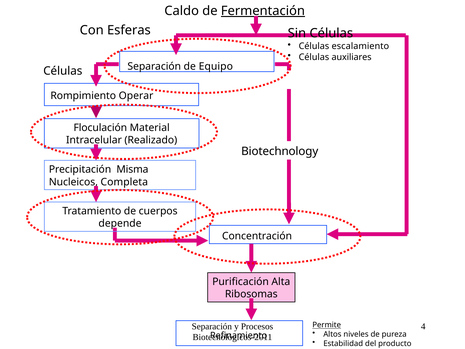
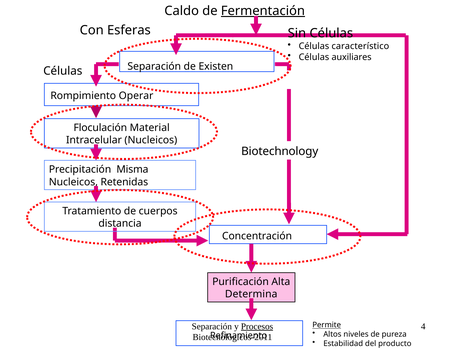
escalamiento: escalamiento -> característico
Equipo: Equipo -> Existen
Intracelular Realizado: Realizado -> Nucleicos
Completa: Completa -> Retenidas
depende: depende -> distancia
Ribosomas: Ribosomas -> Determina
Procesos underline: none -> present
